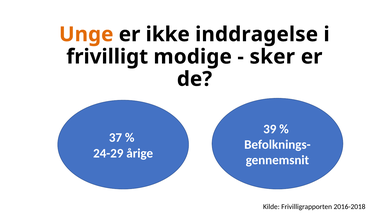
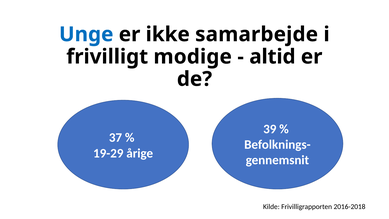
Unge colour: orange -> blue
inddragelse: inddragelse -> samarbejde
sker: sker -> altid
24-29: 24-29 -> 19-29
